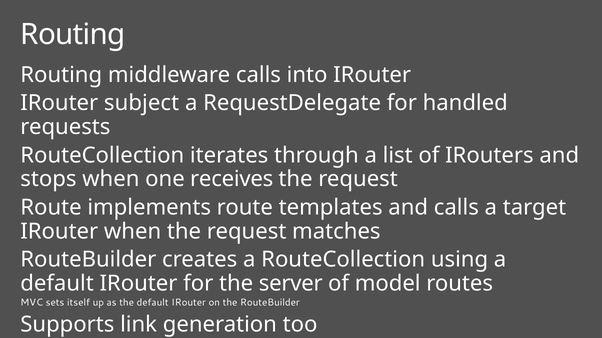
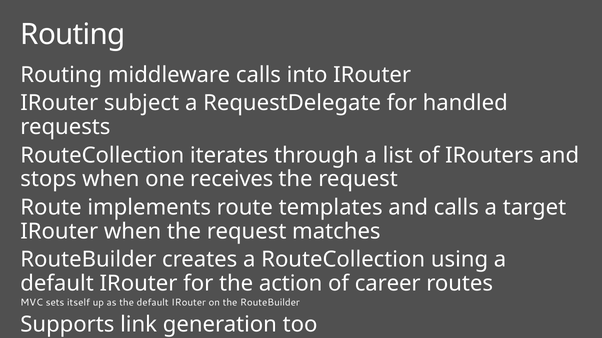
server: server -> action
model: model -> career
